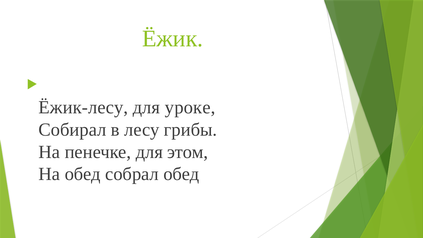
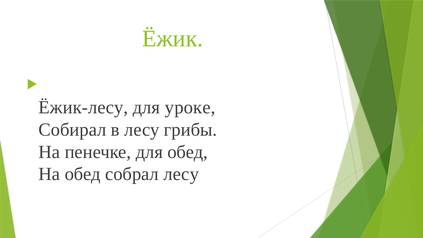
для этом: этом -> обед
собрал обед: обед -> лесу
